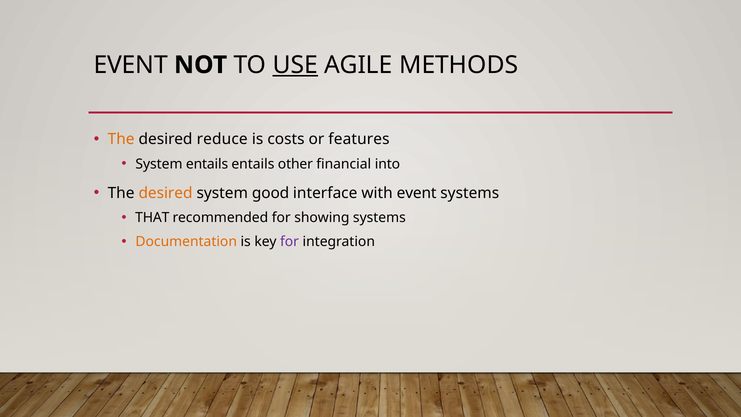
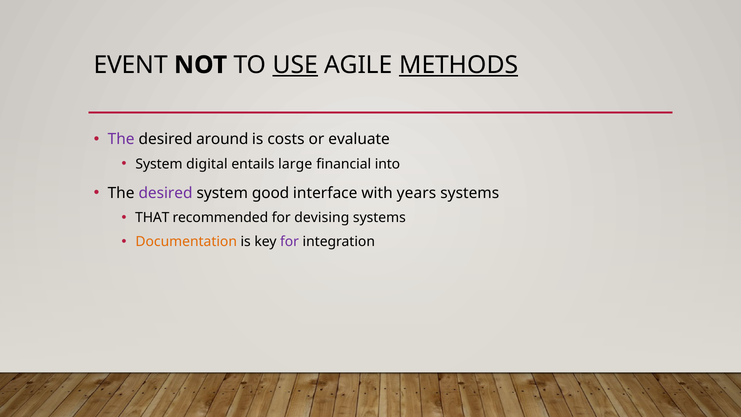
METHODS underline: none -> present
The at (121, 139) colour: orange -> purple
reduce: reduce -> around
features: features -> evaluate
System entails: entails -> digital
other: other -> large
desired at (166, 193) colour: orange -> purple
with event: event -> years
showing: showing -> devising
